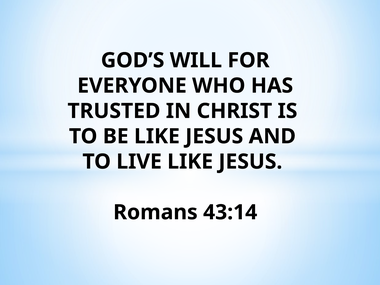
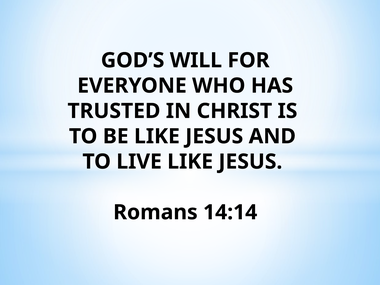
43:14: 43:14 -> 14:14
